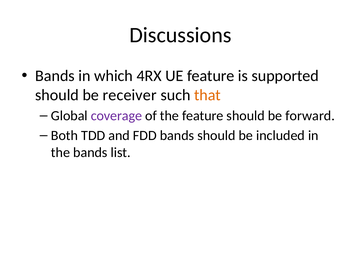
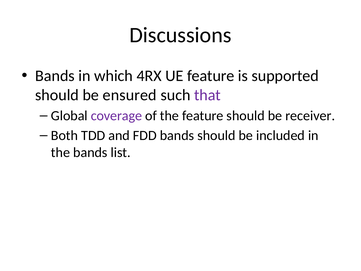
receiver: receiver -> ensured
that colour: orange -> purple
forward: forward -> receiver
